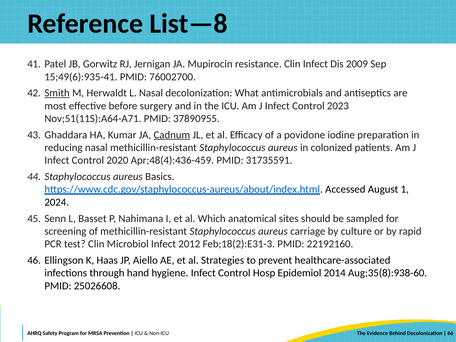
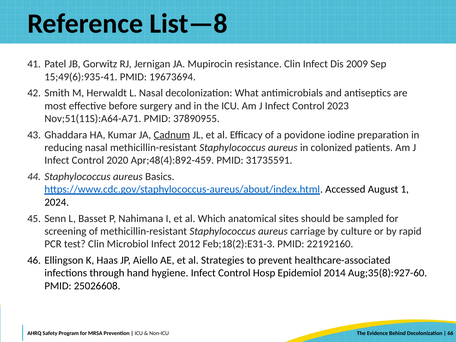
76002700: 76002700 -> 19673694
Smith underline: present -> none
Apr;48(4):436-459: Apr;48(4):436-459 -> Apr;48(4):892-459
Aug;35(8):938-60: Aug;35(8):938-60 -> Aug;35(8):927-60
